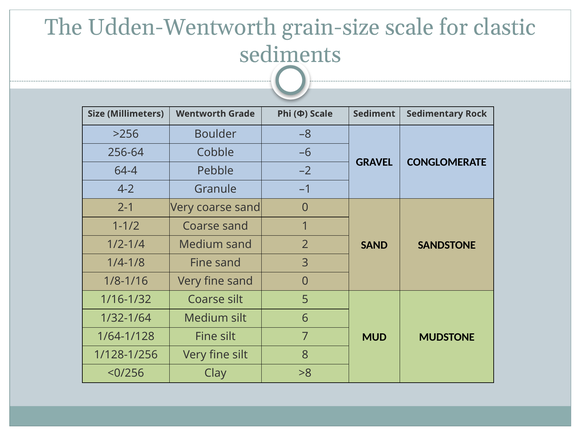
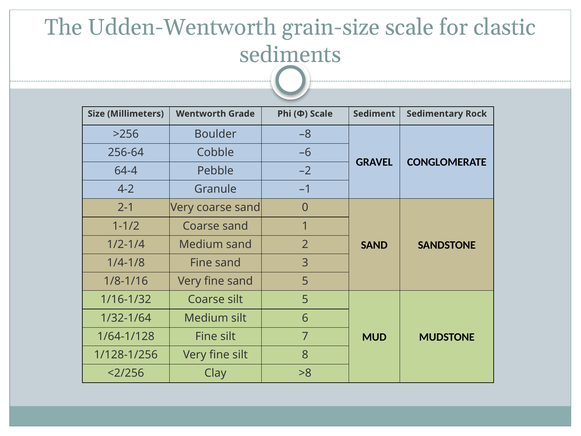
fine sand 0: 0 -> 5
<0/256: <0/256 -> <2/256
